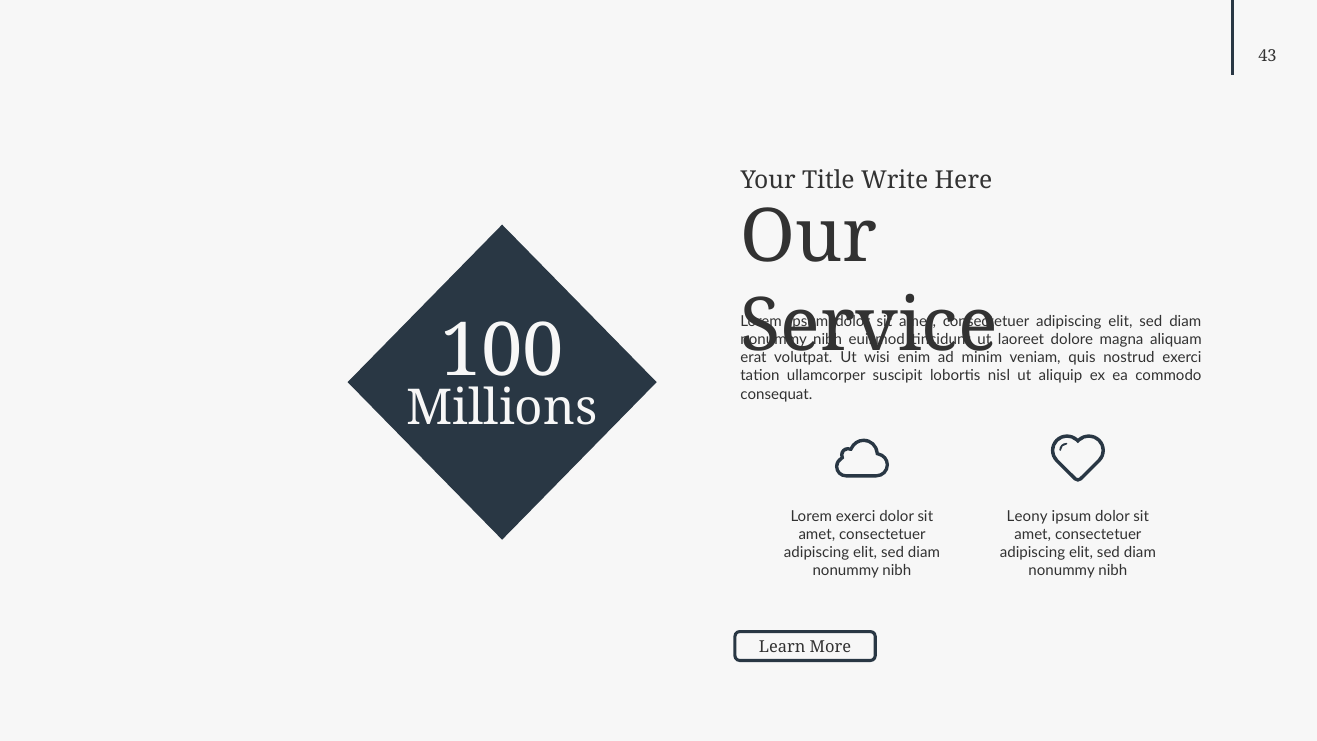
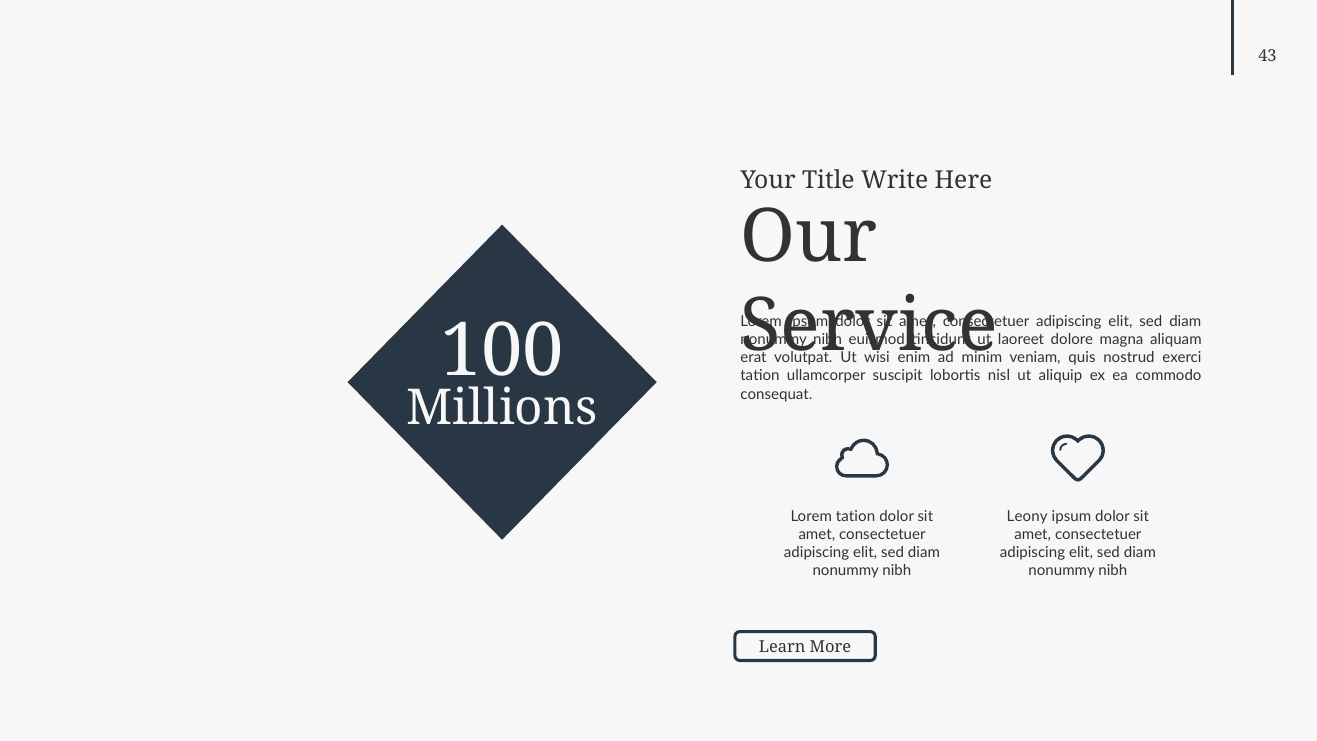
Lorem exerci: exerci -> tation
